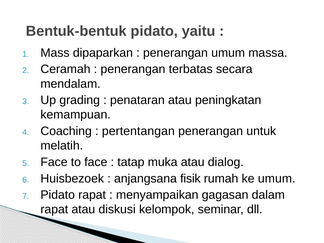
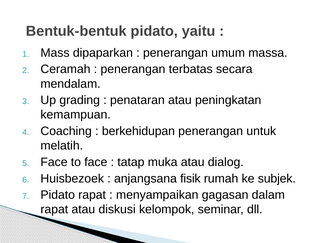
pertentangan: pertentangan -> berkehidupan
ke umum: umum -> subjek
